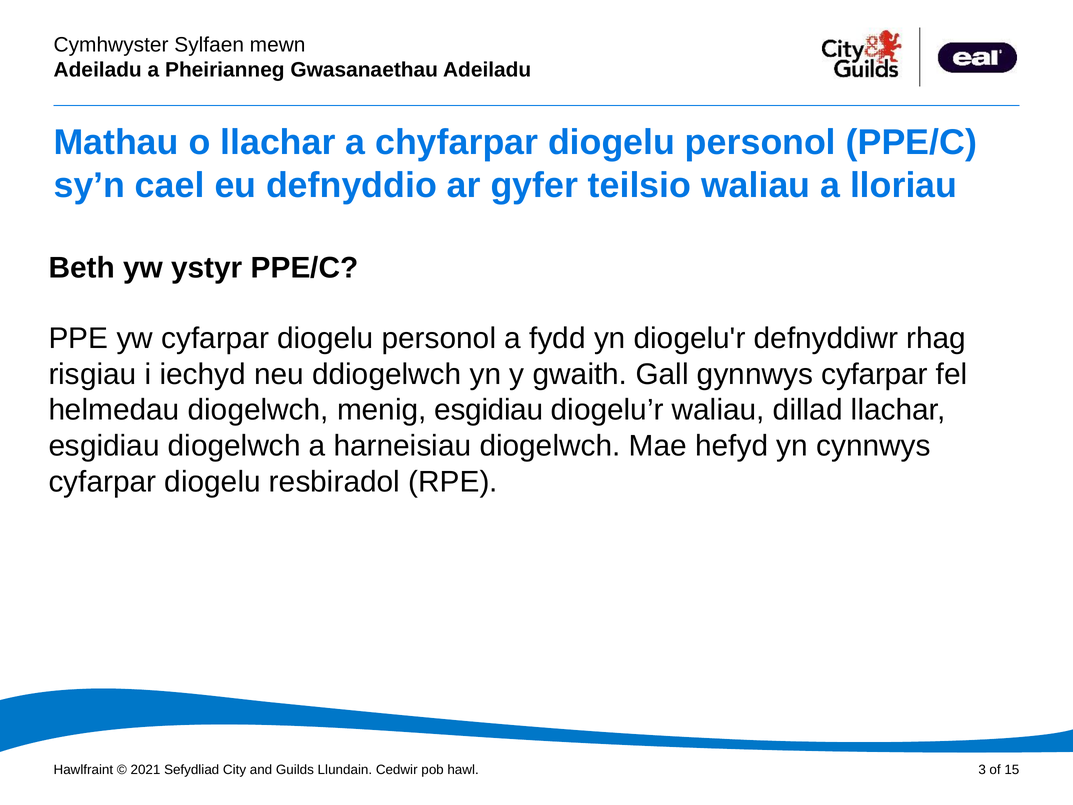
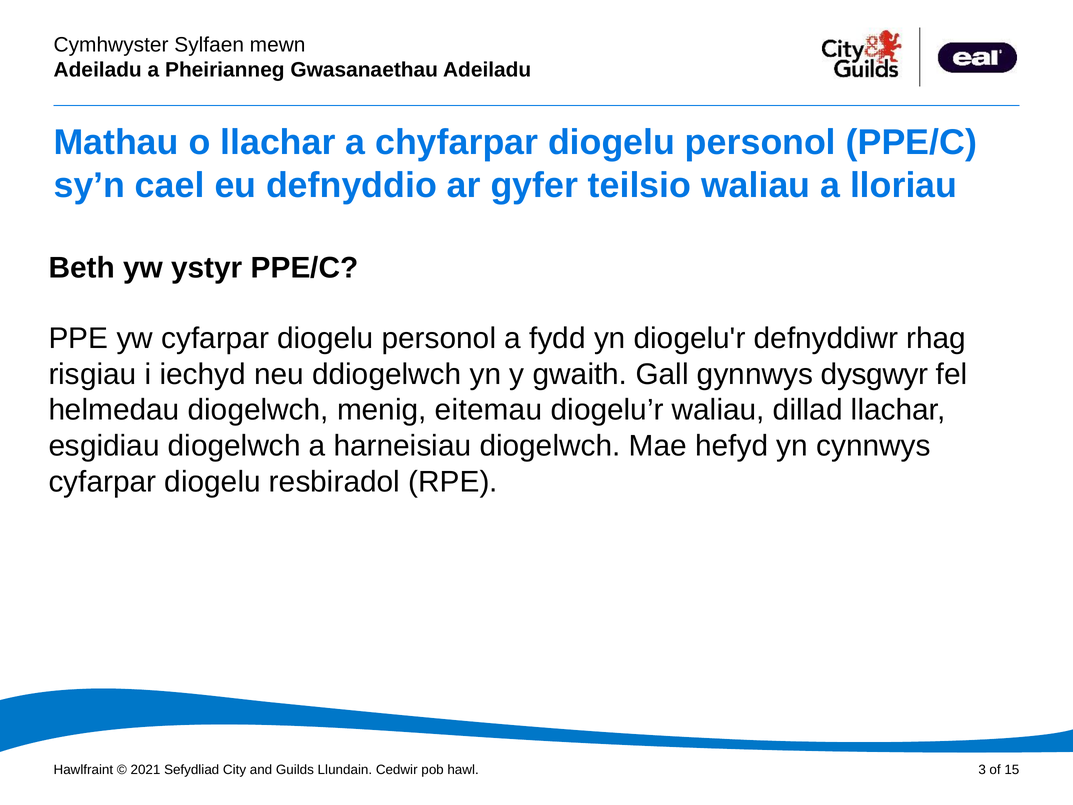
gynnwys cyfarpar: cyfarpar -> dysgwyr
menig esgidiau: esgidiau -> eitemau
